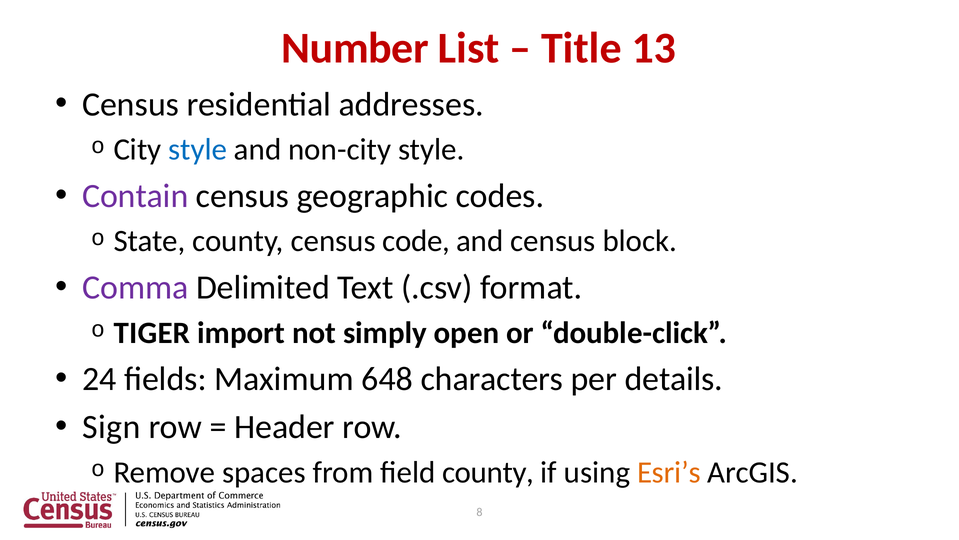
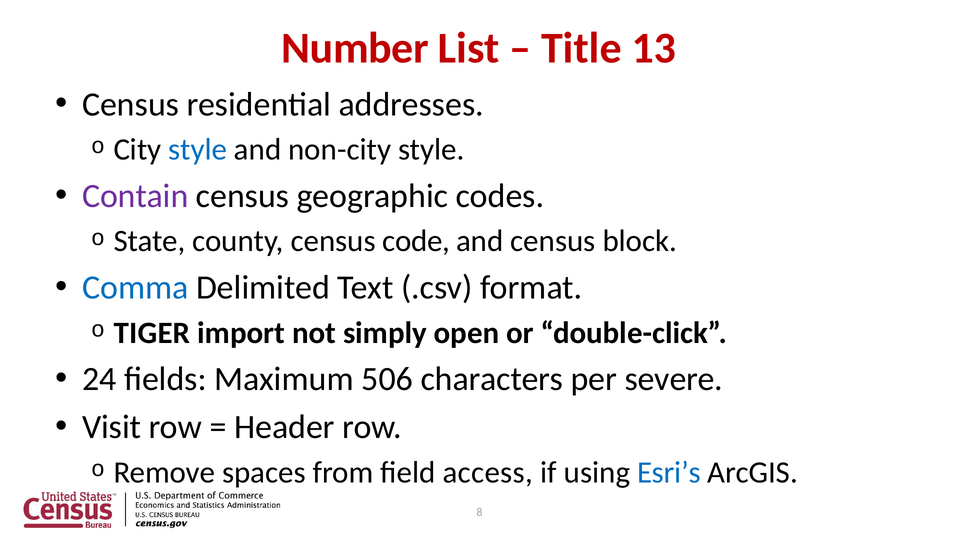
Comma colour: purple -> blue
648: 648 -> 506
details: details -> severe
Sign: Sign -> Visit
field county: county -> access
Esri’s colour: orange -> blue
